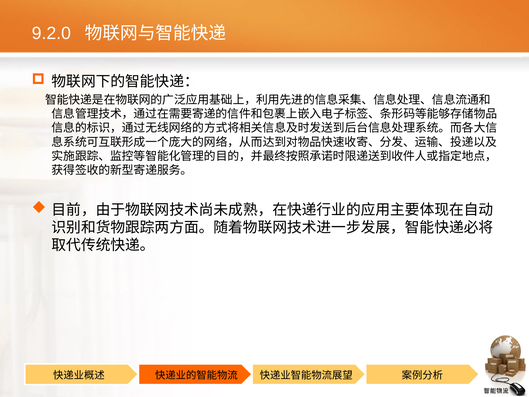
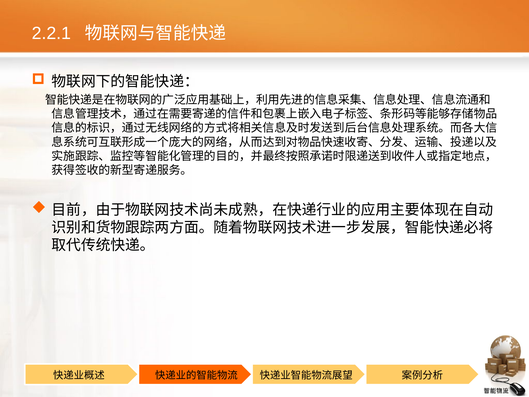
9.2.0: 9.2.0 -> 2.2.1
